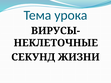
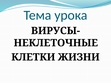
СЕКУНД: СЕКУНД -> КЛЕТКИ
